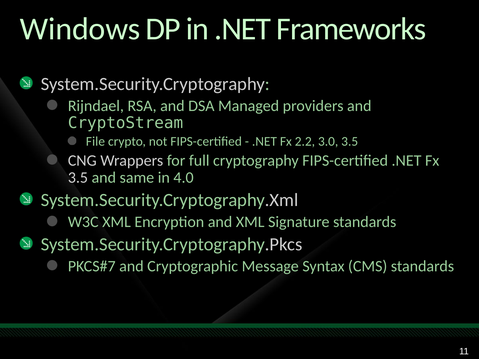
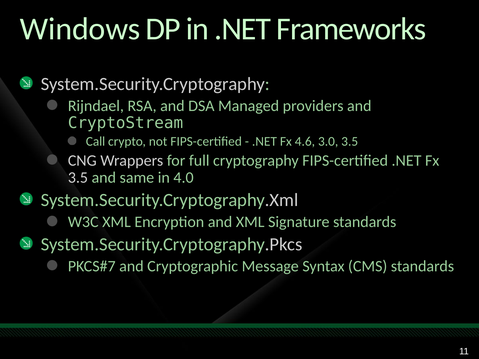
File: File -> Call
2.2: 2.2 -> 4.6
